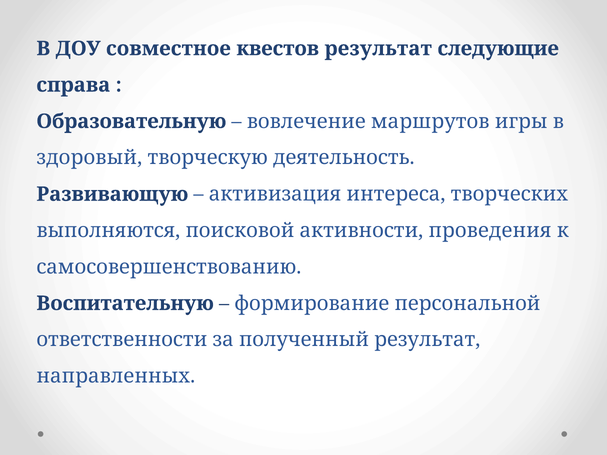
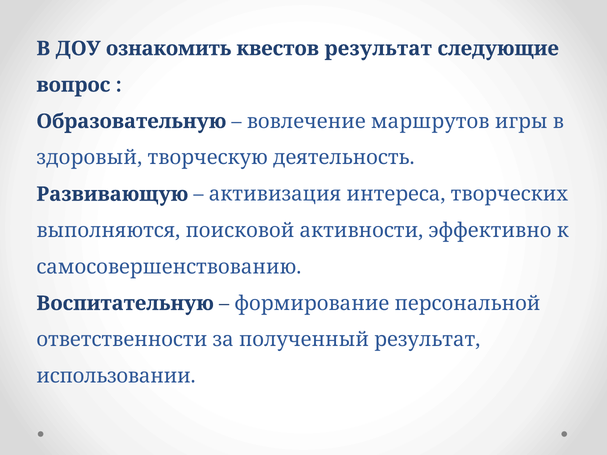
совместное: совместное -> ознакомить
справа: справа -> вопрос
проведения: проведения -> эффективно
направленных: направленных -> использовании
